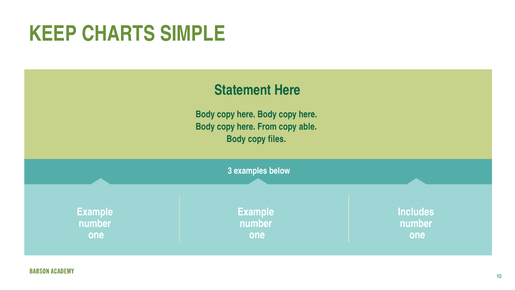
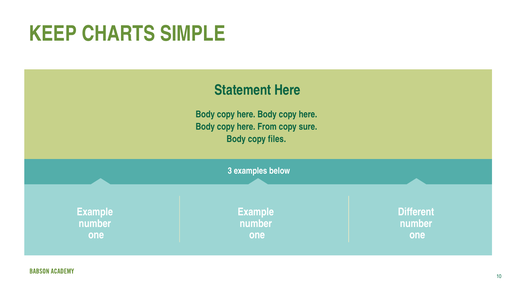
able: able -> sure
Includes: Includes -> Different
